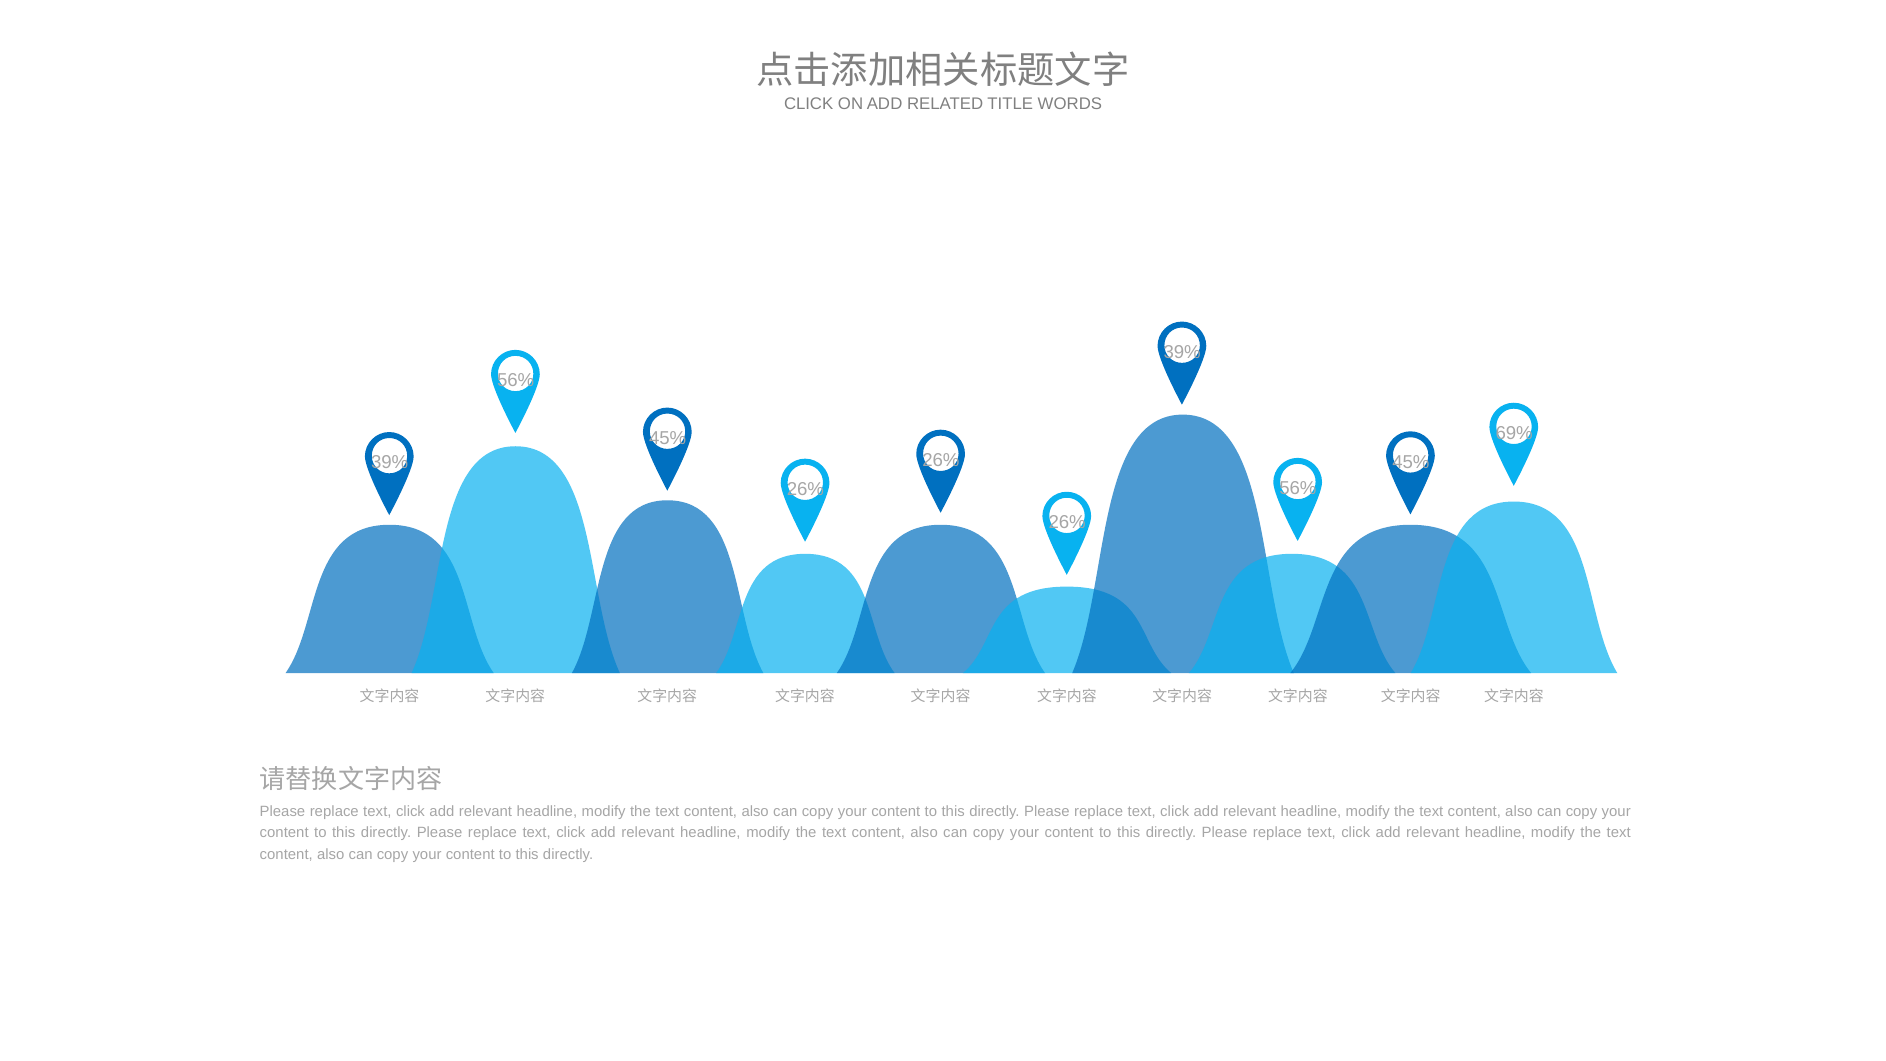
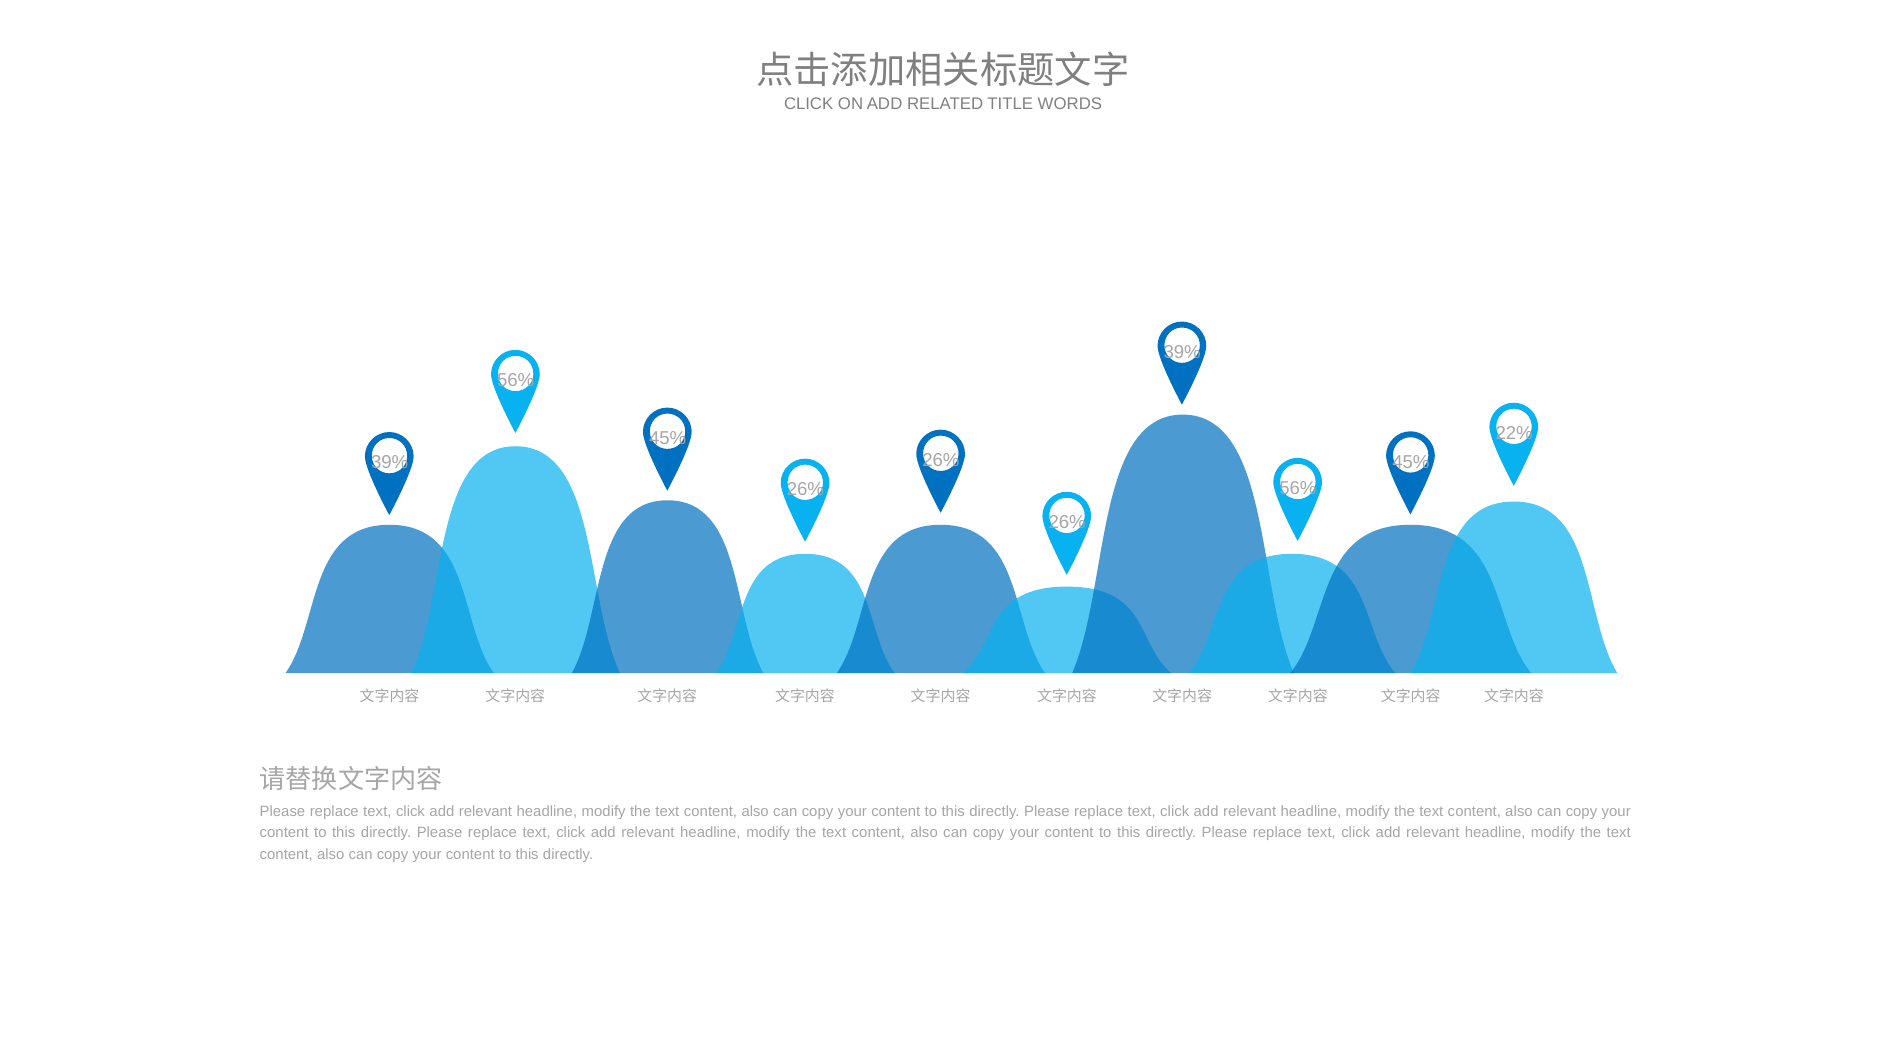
69%: 69% -> 22%
